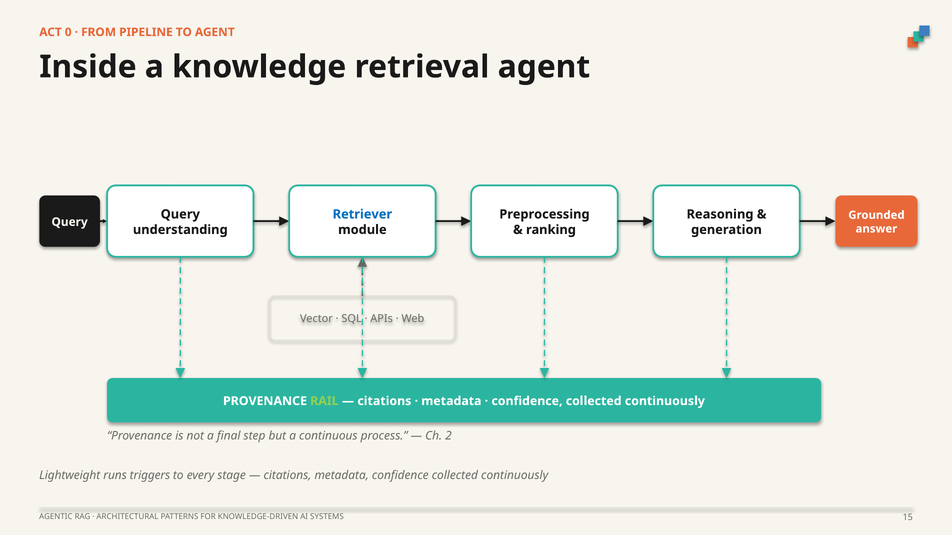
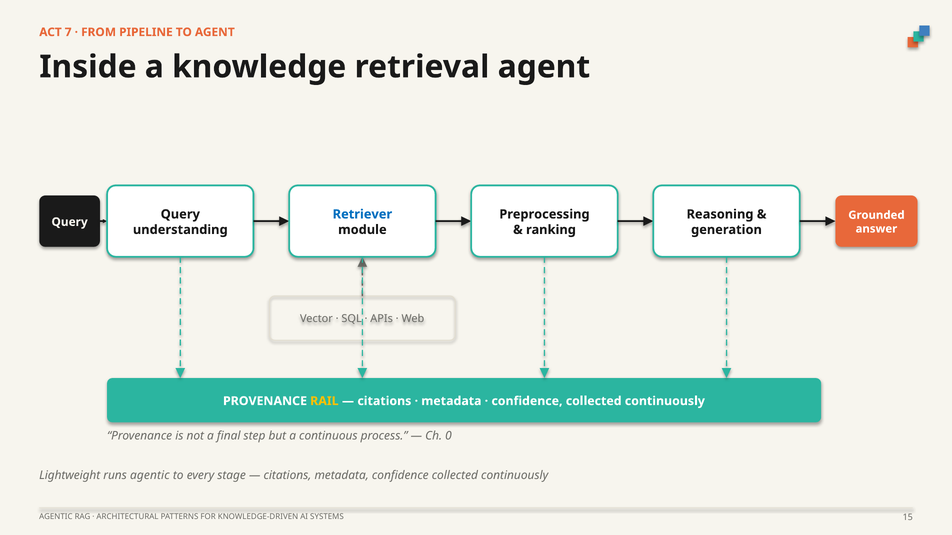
0: 0 -> 7
RAIL colour: light green -> yellow
2: 2 -> 0
runs triggers: triggers -> agentic
